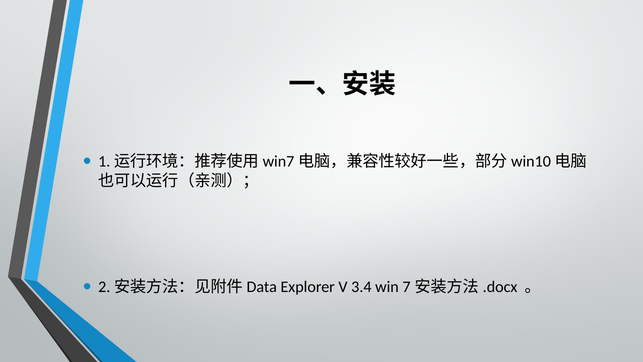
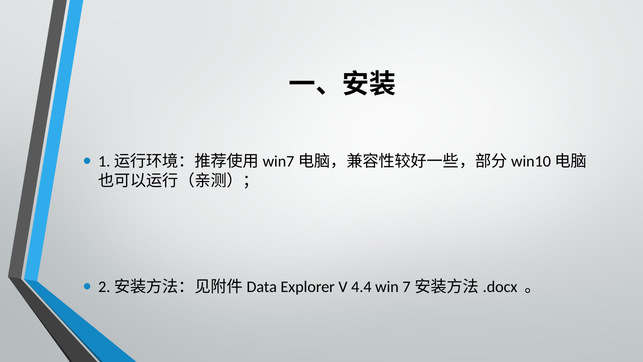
3.4: 3.4 -> 4.4
